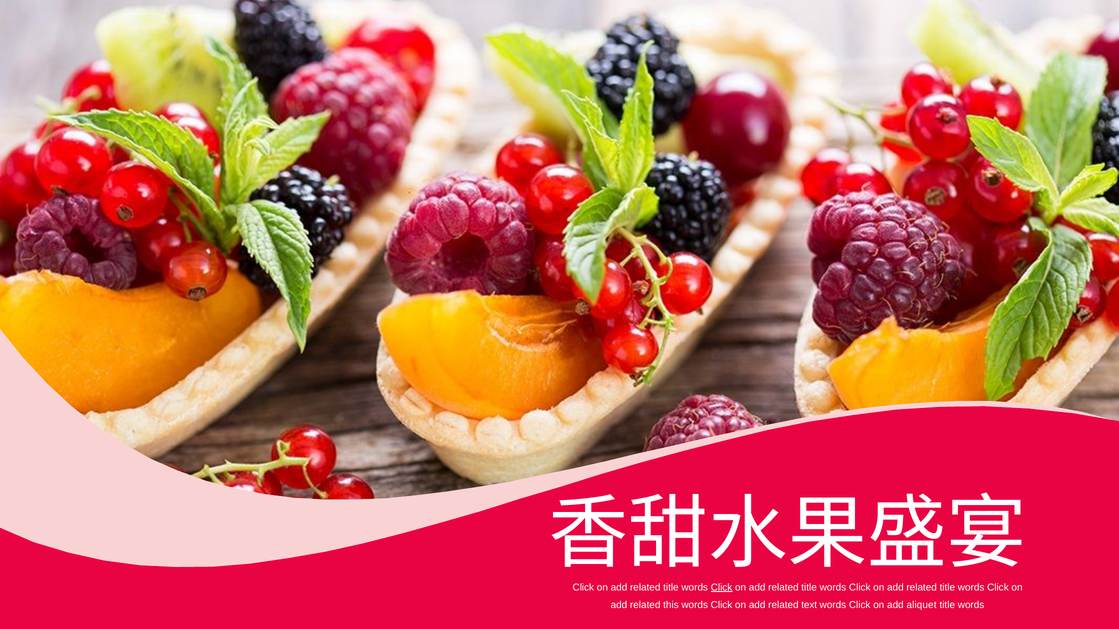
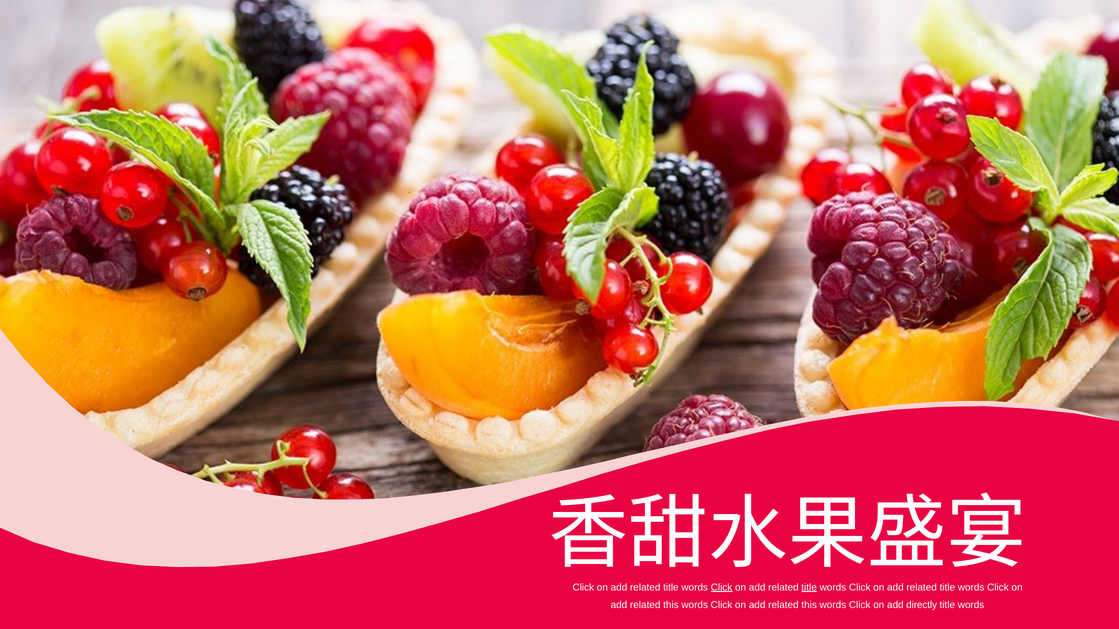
title at (809, 588) underline: none -> present
text at (809, 606): text -> this
aliquet: aliquet -> directly
